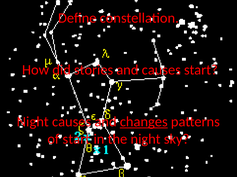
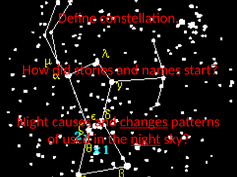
and causes: causes -> names
of start: start -> used
night at (146, 140) underline: none -> present
